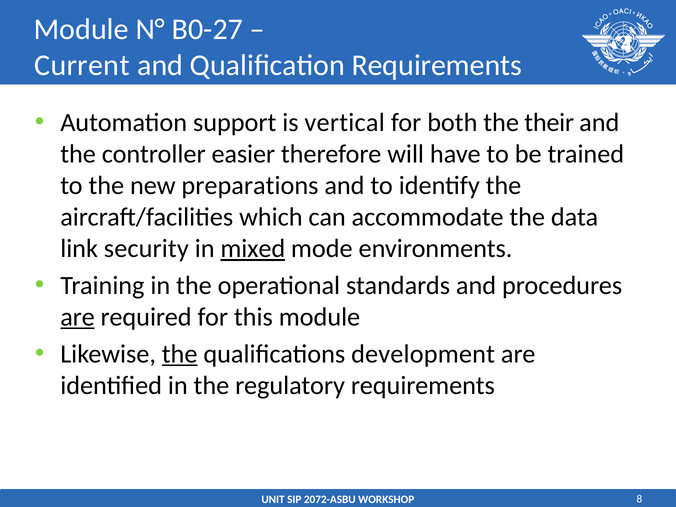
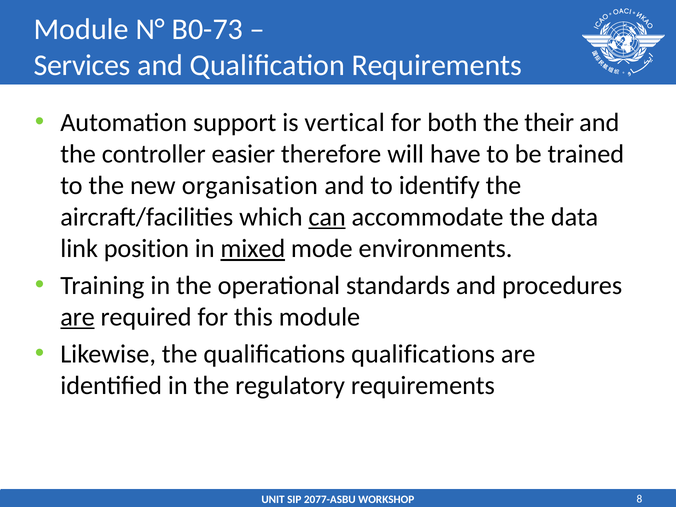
B0-27: B0-27 -> B0-73
Current: Current -> Services
preparations: preparations -> organisation
can underline: none -> present
security: security -> position
the at (180, 354) underline: present -> none
qualifications development: development -> qualifications
2072-ASBU: 2072-ASBU -> 2077-ASBU
